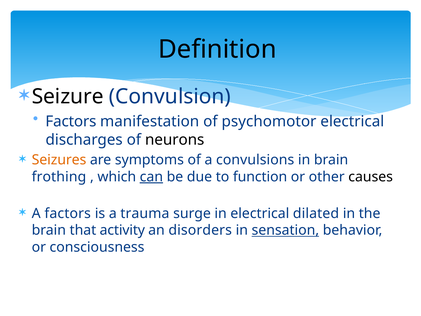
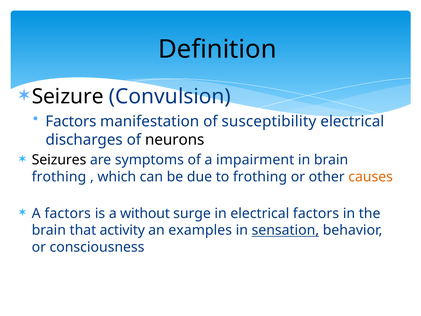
psychomotor: psychomotor -> susceptibility
Seizures colour: orange -> black
convulsions: convulsions -> impairment
can underline: present -> none
to function: function -> frothing
causes colour: black -> orange
trauma: trauma -> without
electrical dilated: dilated -> factors
disorders: disorders -> examples
